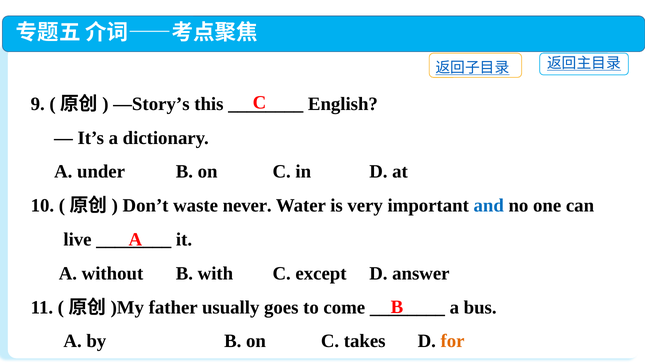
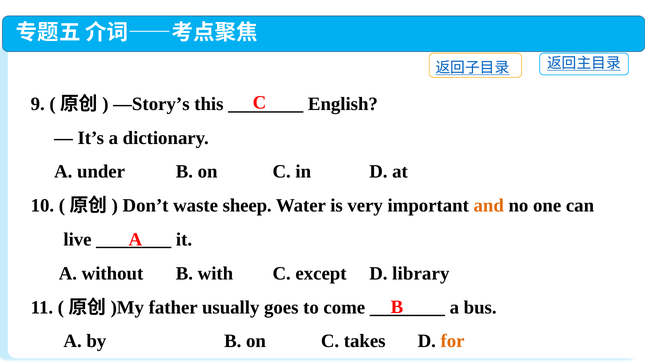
never: never -> sheep
and colour: blue -> orange
answer: answer -> library
